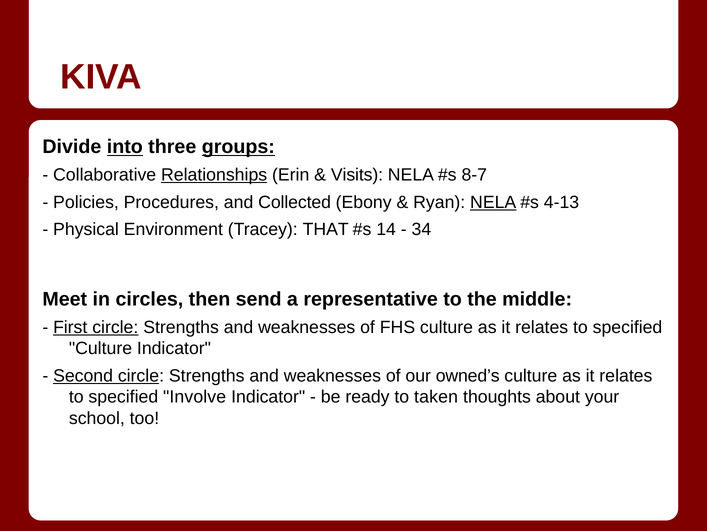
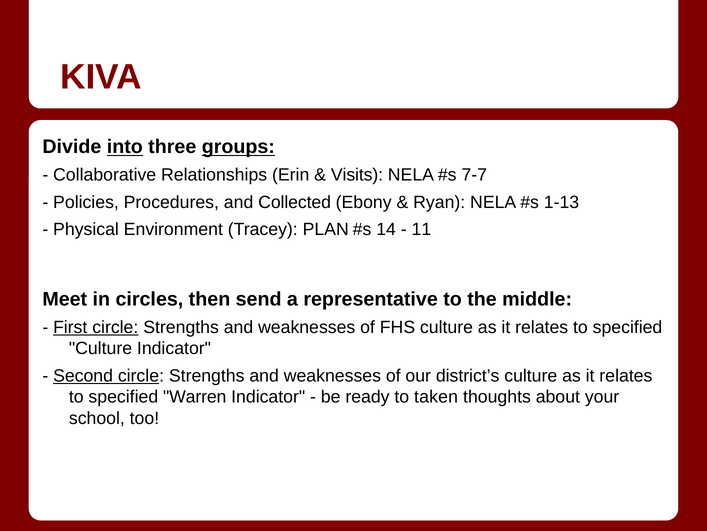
Relationships underline: present -> none
8-7: 8-7 -> 7-7
NELA at (493, 202) underline: present -> none
4-13: 4-13 -> 1-13
THAT: THAT -> PLAN
34: 34 -> 11
owned’s: owned’s -> district’s
Involve: Involve -> Warren
